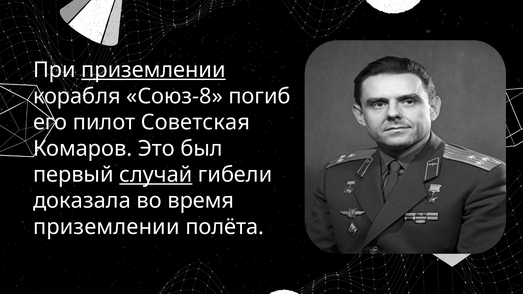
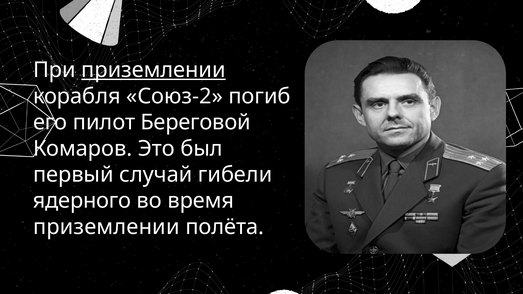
Союз-8: Союз-8 -> Союз-2
Советская: Советская -> Береговой
случай underline: present -> none
доказала: доказала -> ядерного
